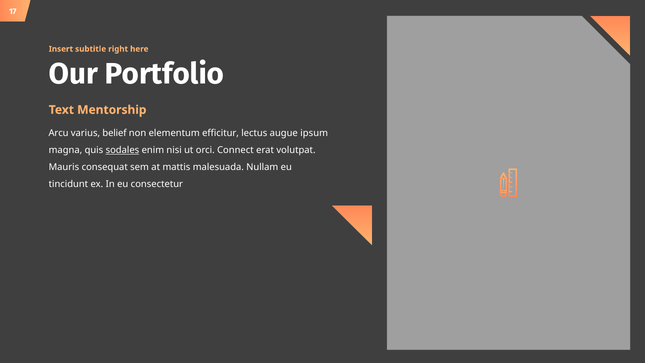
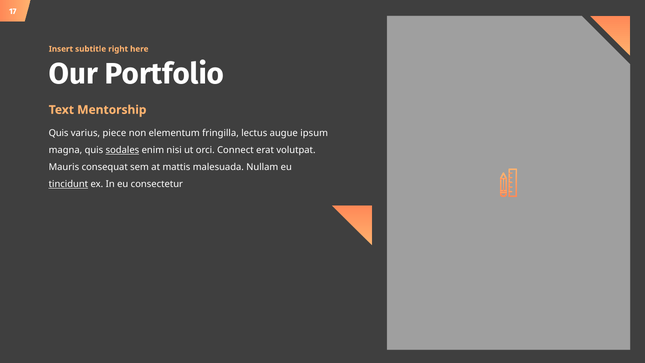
Arcu at (59, 133): Arcu -> Quis
belief: belief -> piece
efficitur: efficitur -> fringilla
tincidunt underline: none -> present
